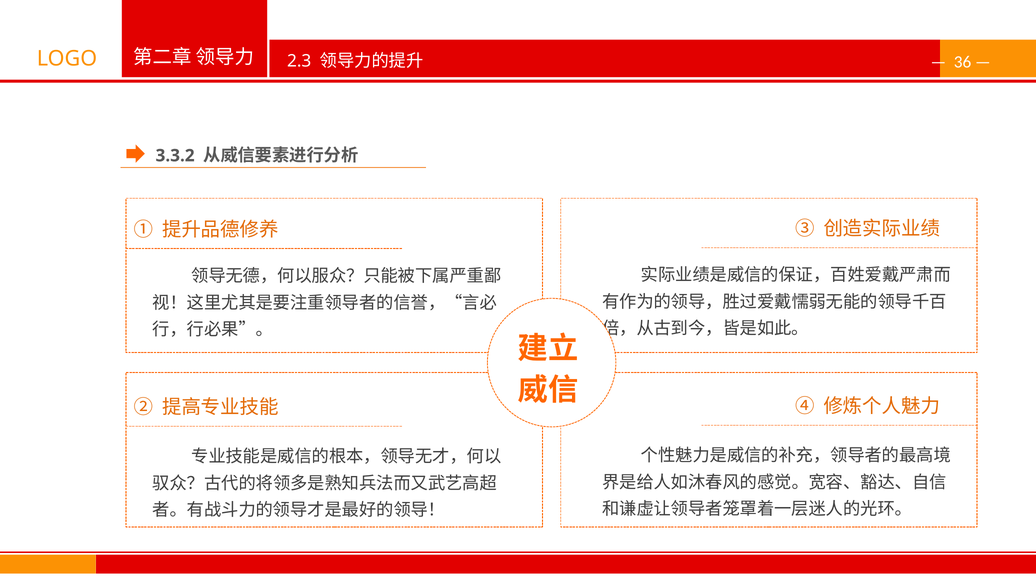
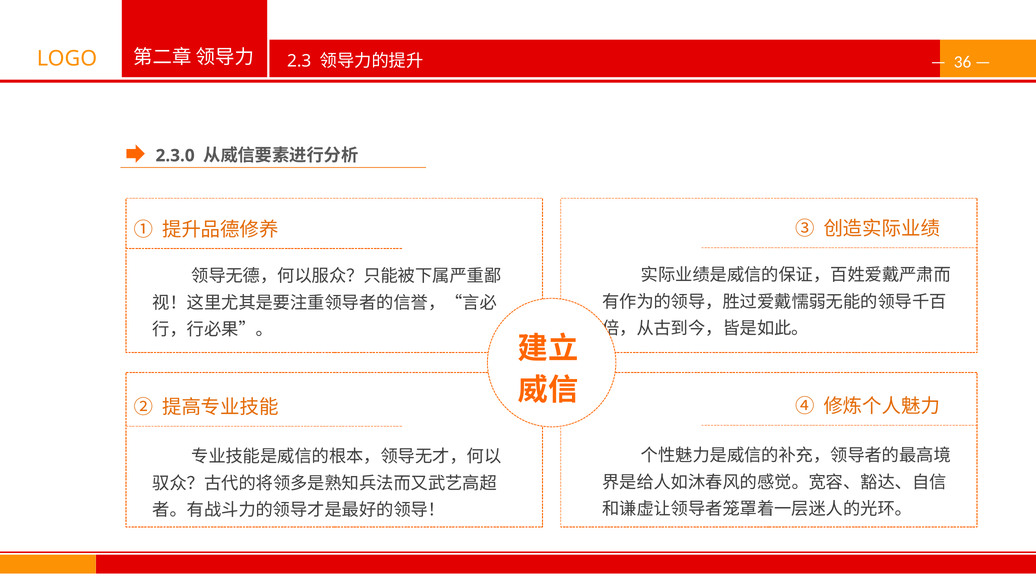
3.3.2: 3.3.2 -> 2.3.0
